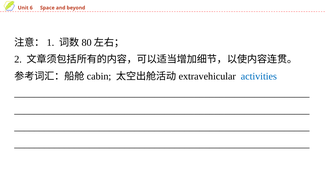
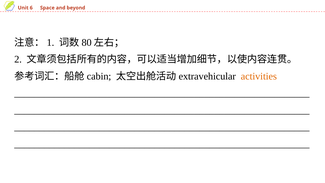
activities colour: blue -> orange
